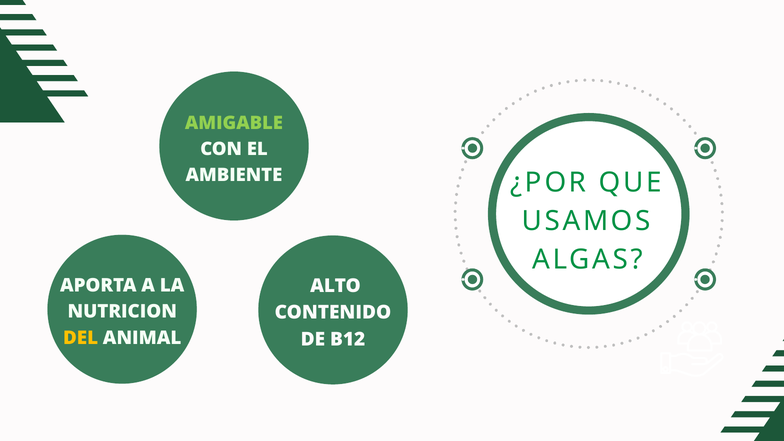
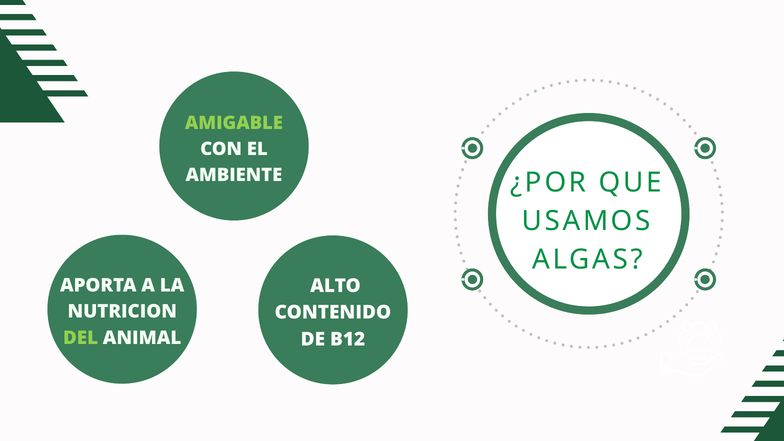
DEL colour: yellow -> light green
